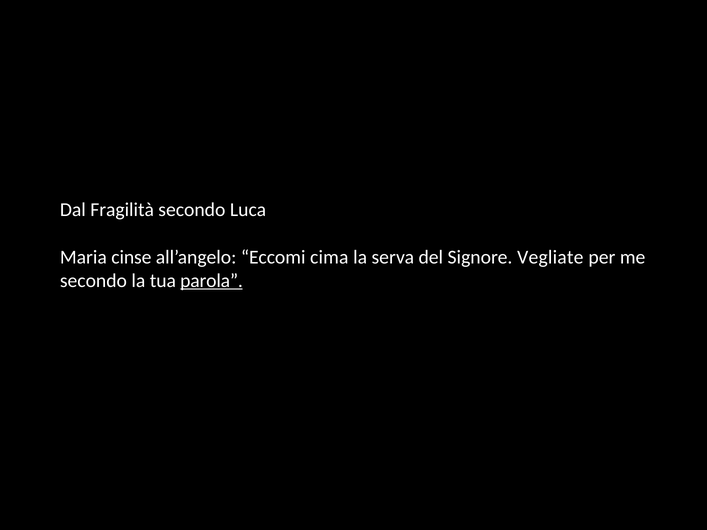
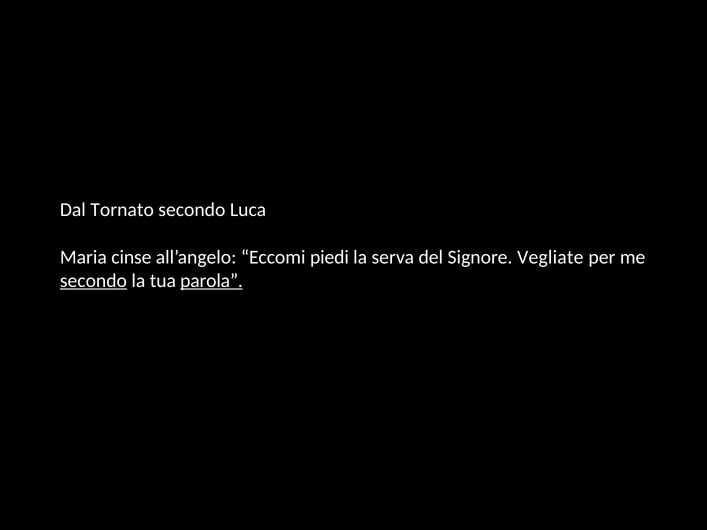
Fragilità: Fragilità -> Tornato
cima: cima -> piedi
secondo at (93, 281) underline: none -> present
